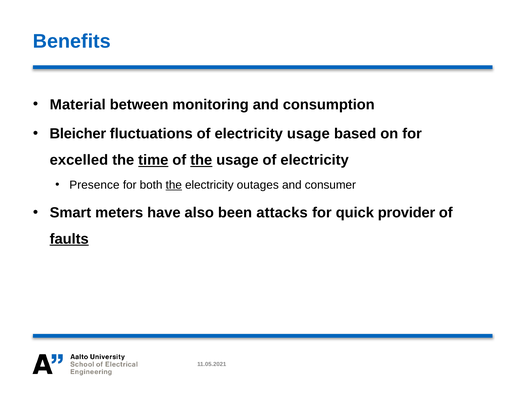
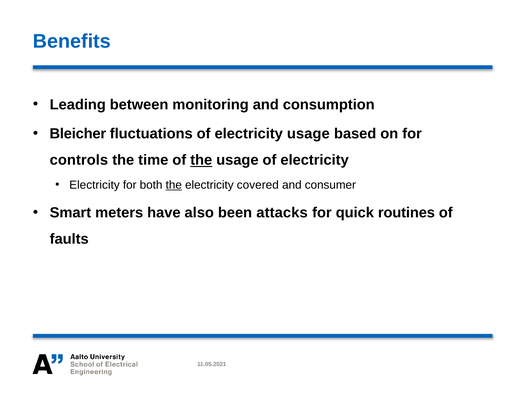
Material: Material -> Leading
excelled: excelled -> controls
time underline: present -> none
Presence at (94, 185): Presence -> Electricity
outages: outages -> covered
provider: provider -> routines
faults underline: present -> none
